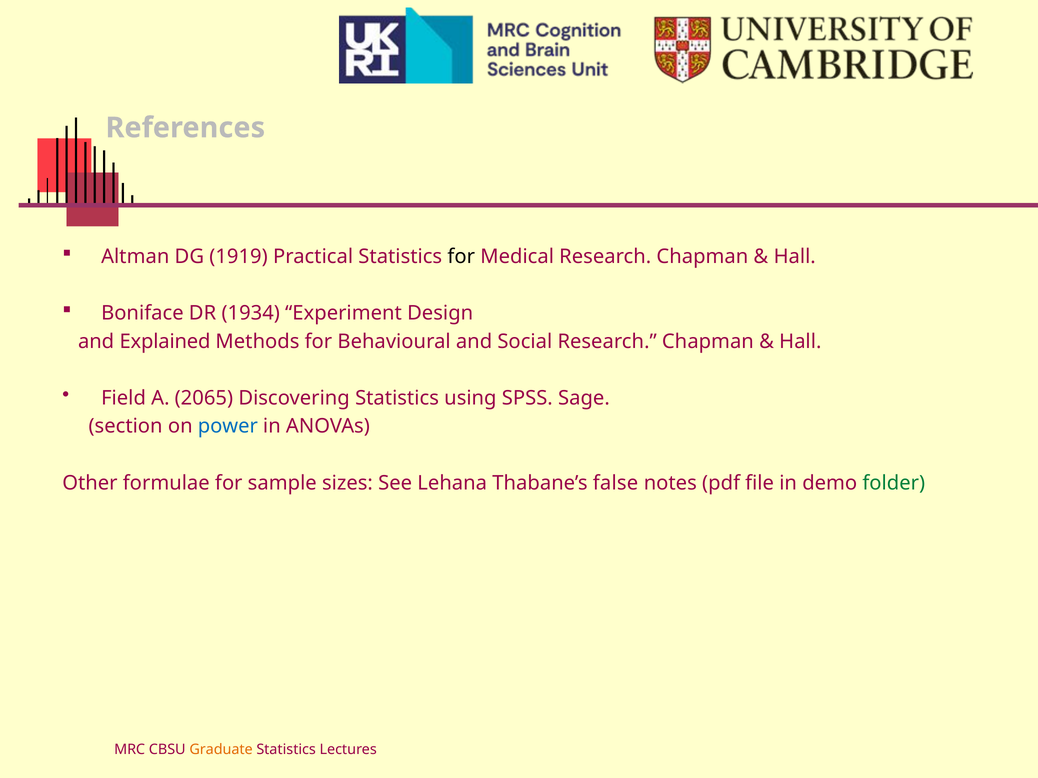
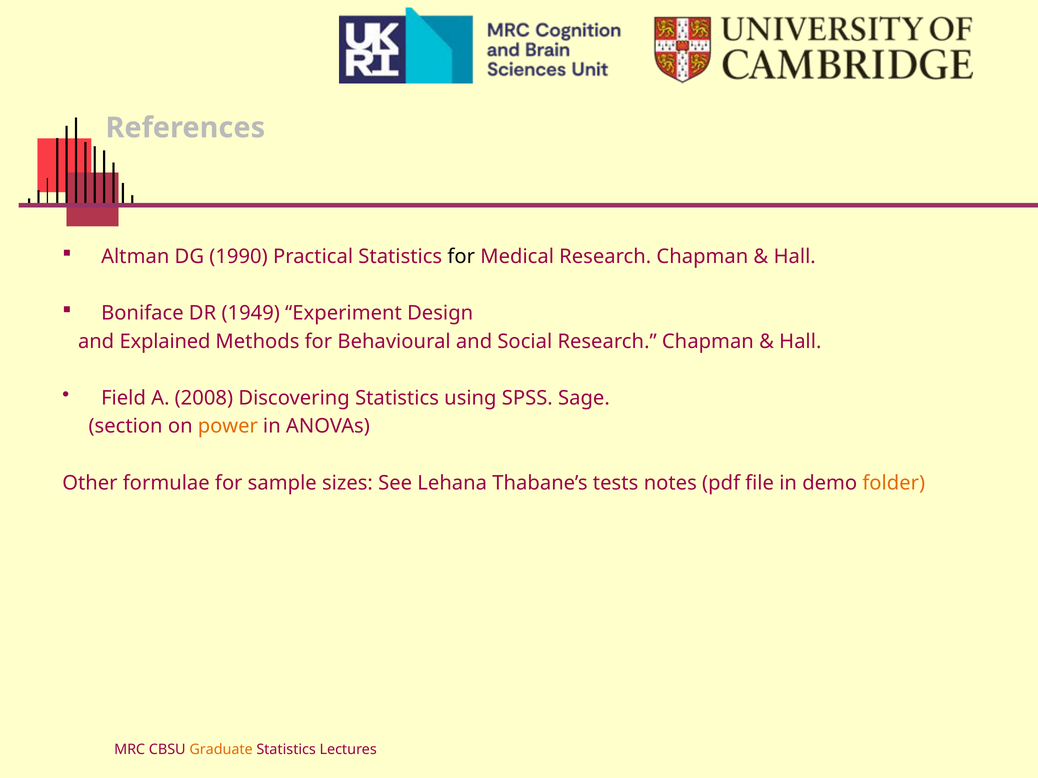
1919: 1919 -> 1990
1934: 1934 -> 1949
2065: 2065 -> 2008
power colour: blue -> orange
false: false -> tests
folder colour: green -> orange
